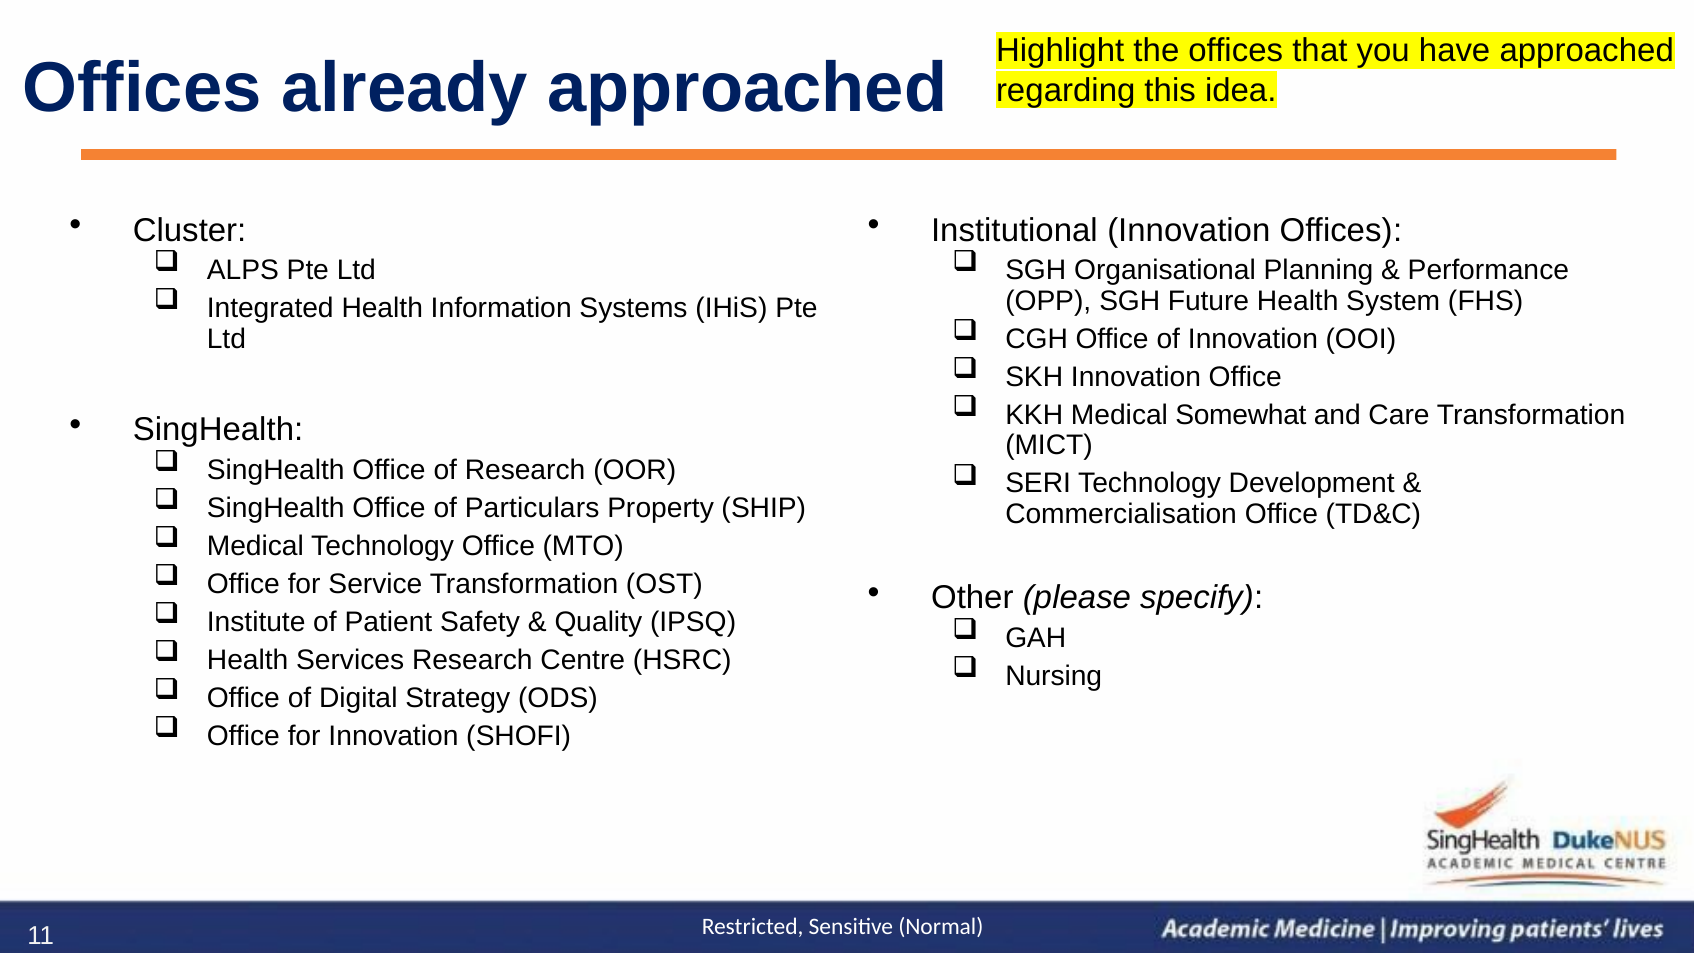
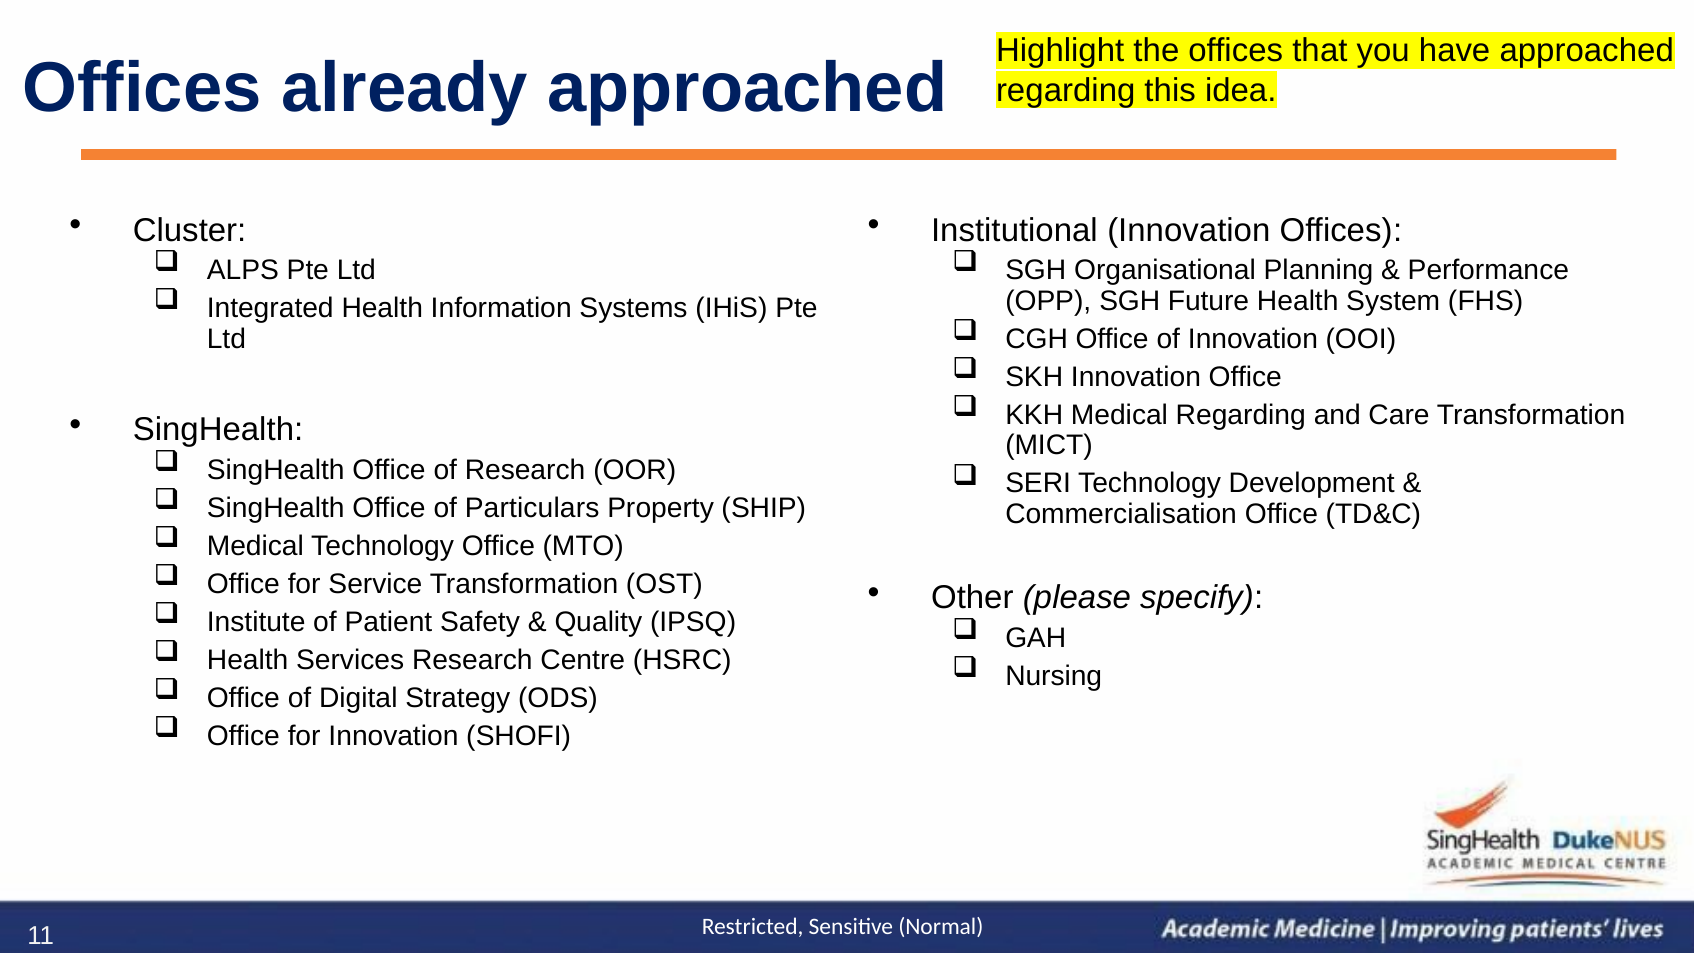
Medical Somewhat: Somewhat -> Regarding
